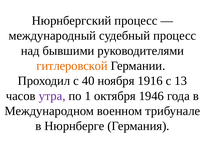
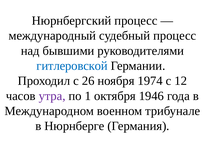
гитлеровской colour: orange -> blue
40: 40 -> 26
1916: 1916 -> 1974
13: 13 -> 12
